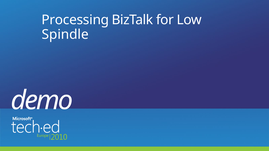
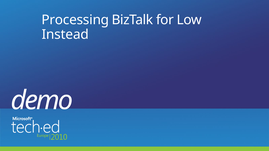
Spindle: Spindle -> Instead
